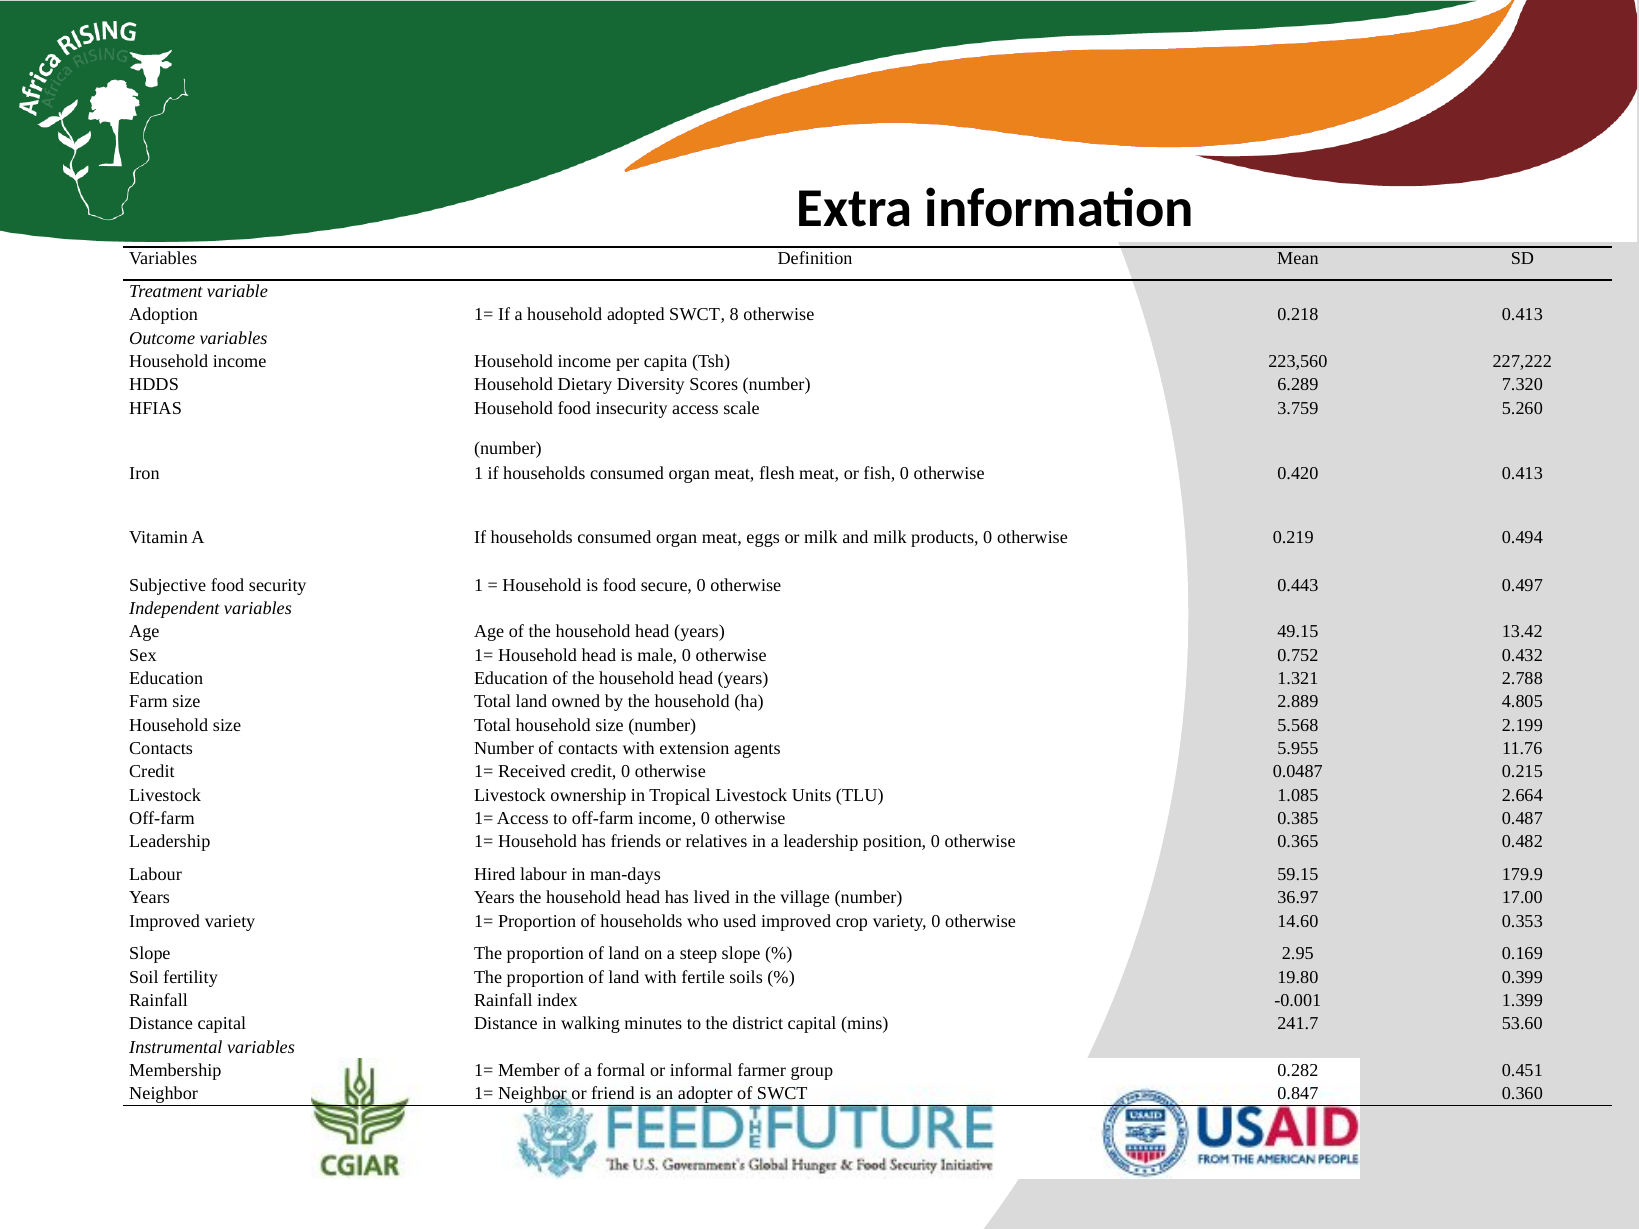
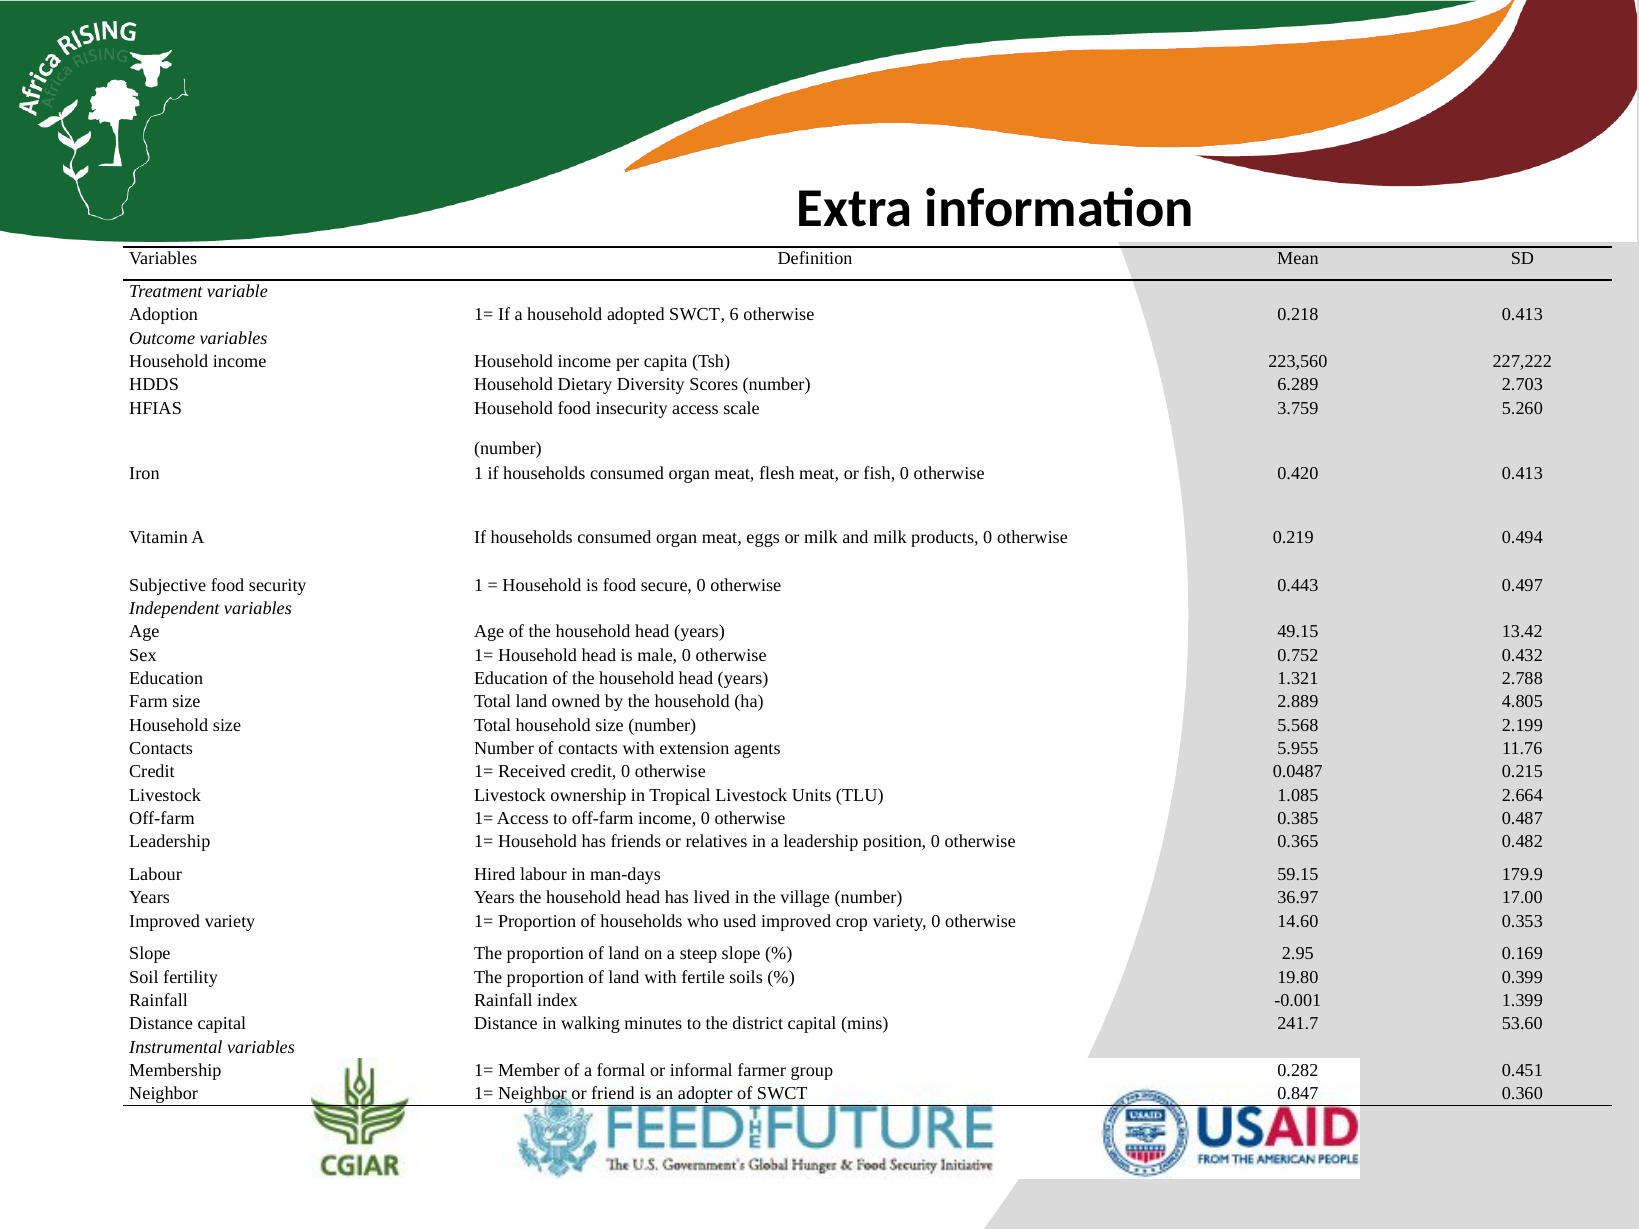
8: 8 -> 6
7.320: 7.320 -> 2.703
